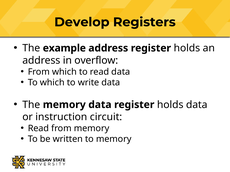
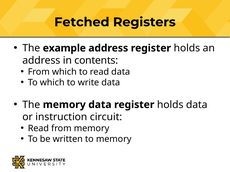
Develop: Develop -> Fetched
overflow: overflow -> contents
